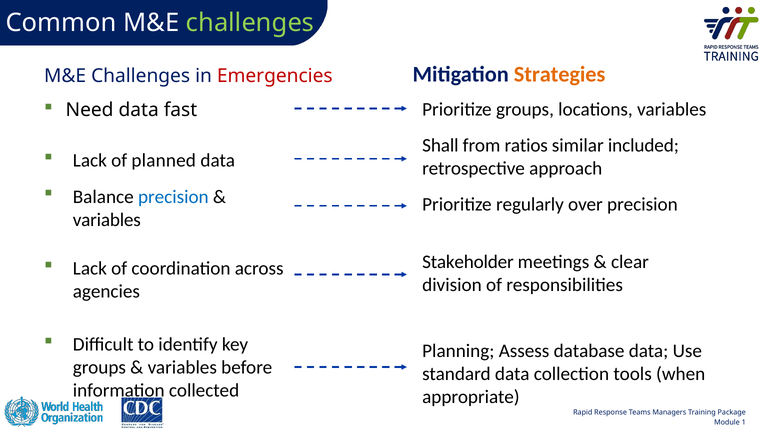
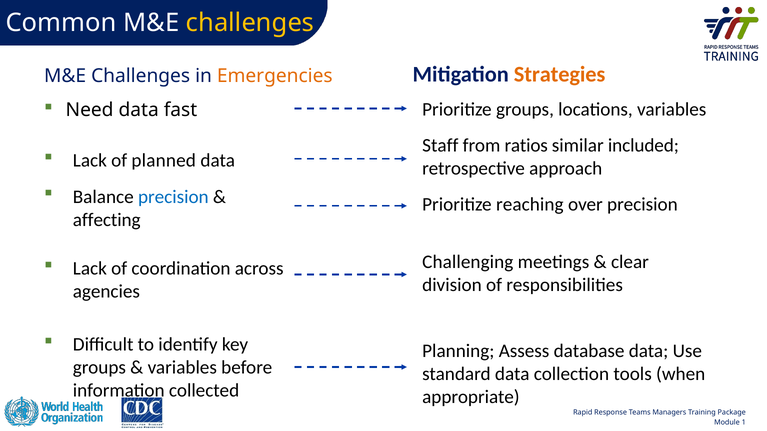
challenges at (250, 23) colour: light green -> yellow
Emergencies colour: red -> orange
Shall: Shall -> Staff
regularly: regularly -> reaching
variables at (107, 220): variables -> affecting
Stakeholder: Stakeholder -> Challenging
